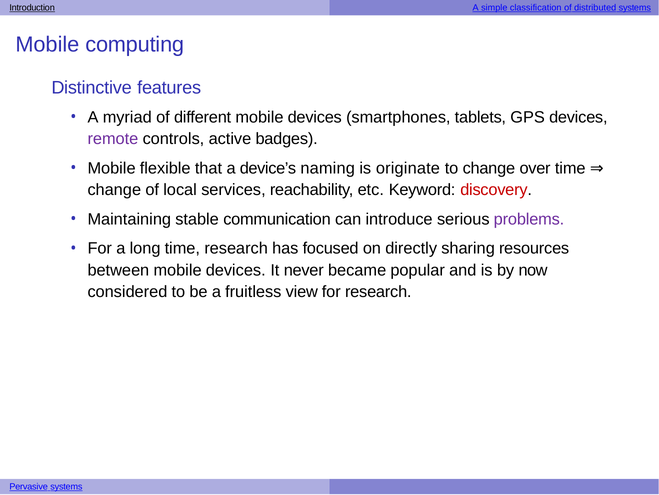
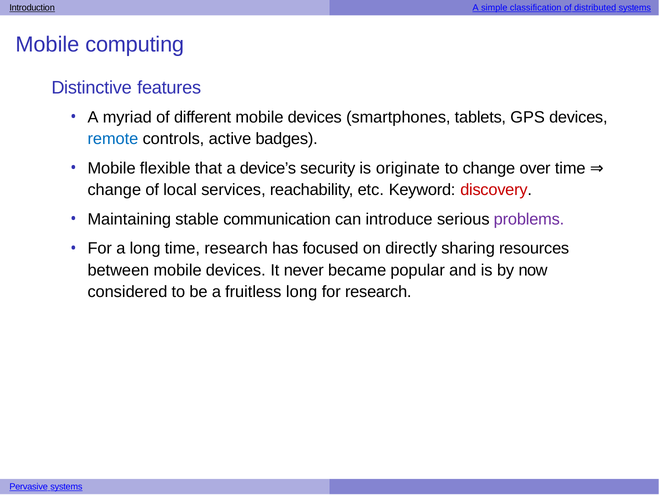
remote colour: purple -> blue
naming: naming -> security
fruitless view: view -> long
